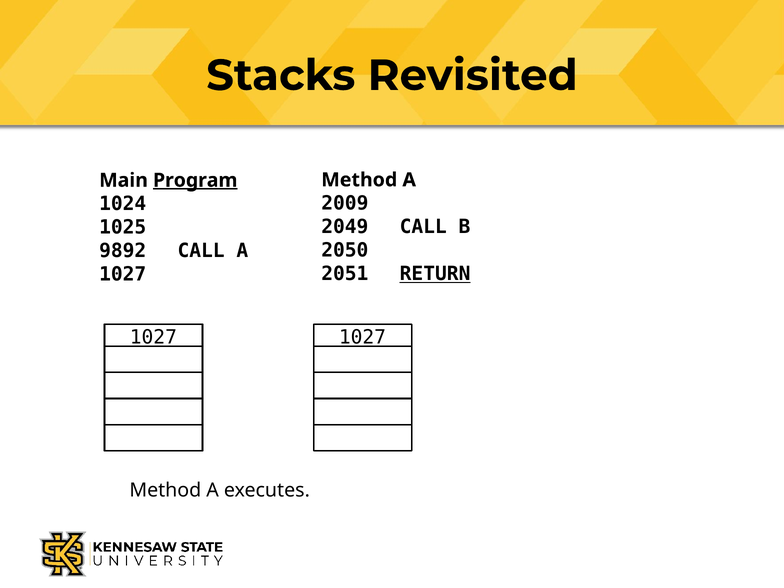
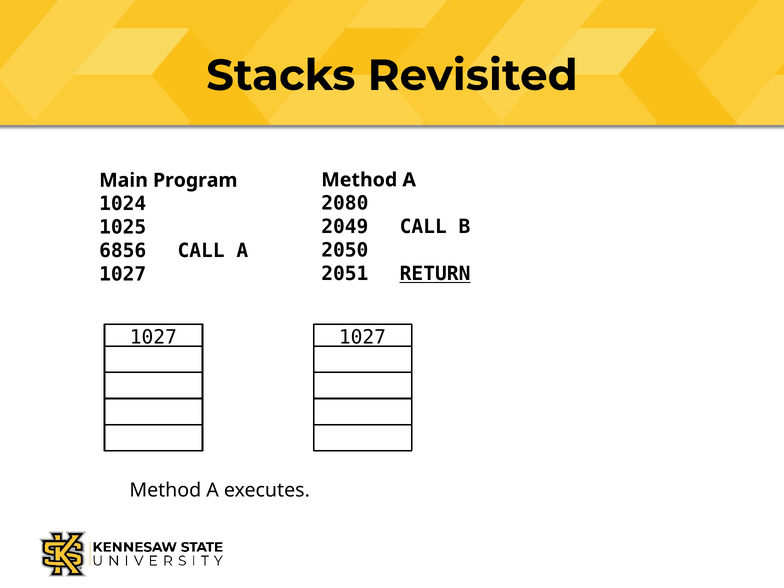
Program underline: present -> none
2009: 2009 -> 2080
9892: 9892 -> 6856
